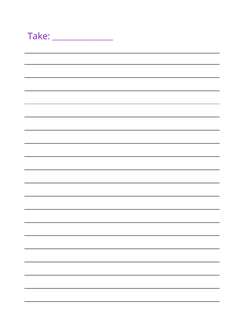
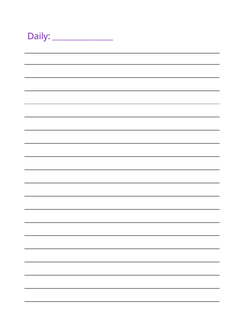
Take: Take -> Daily
